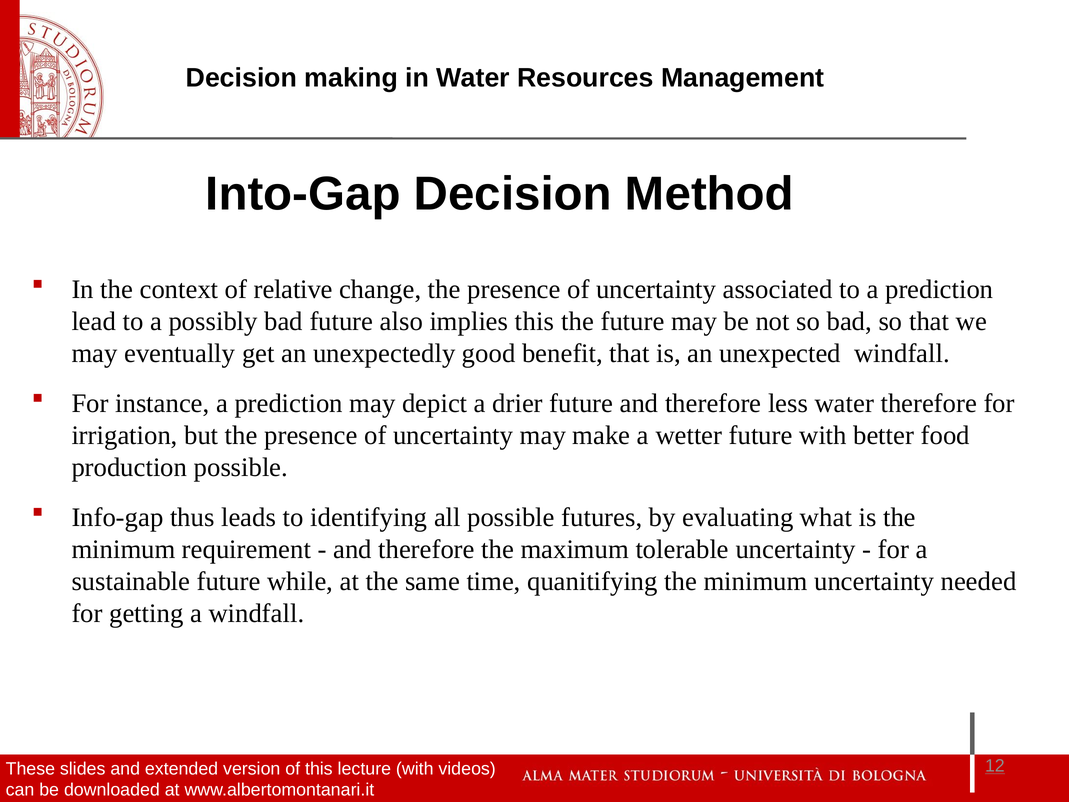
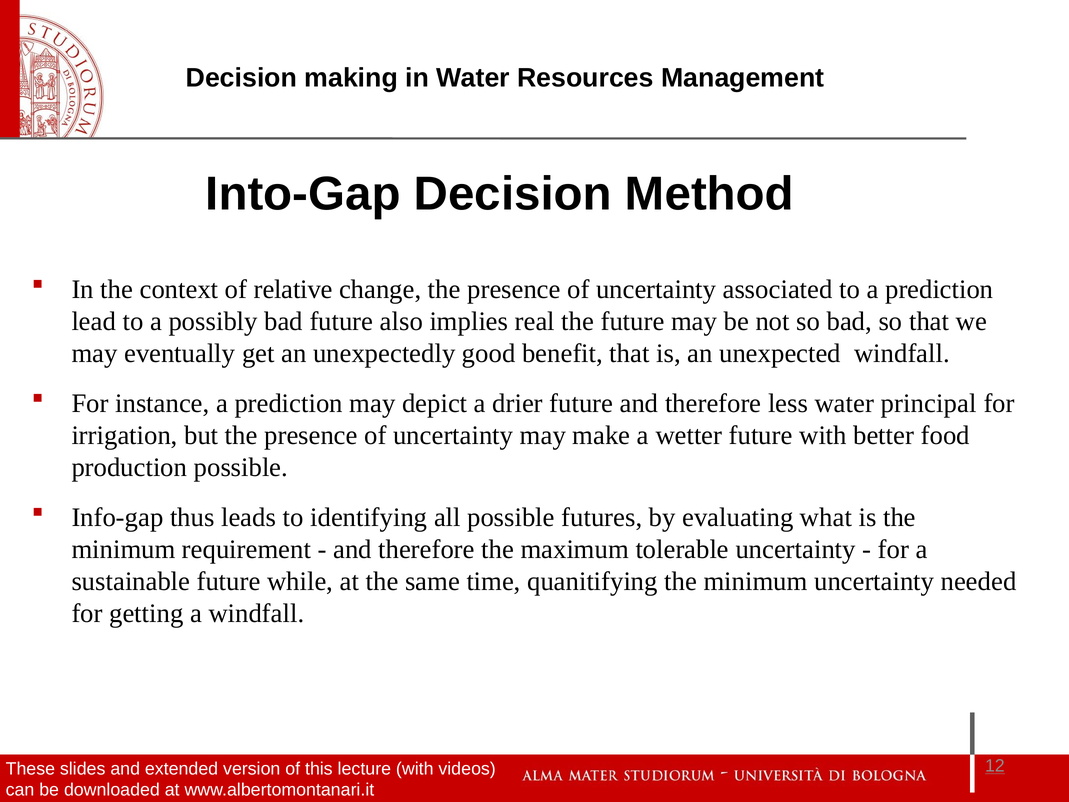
implies this: this -> real
water therefore: therefore -> principal
